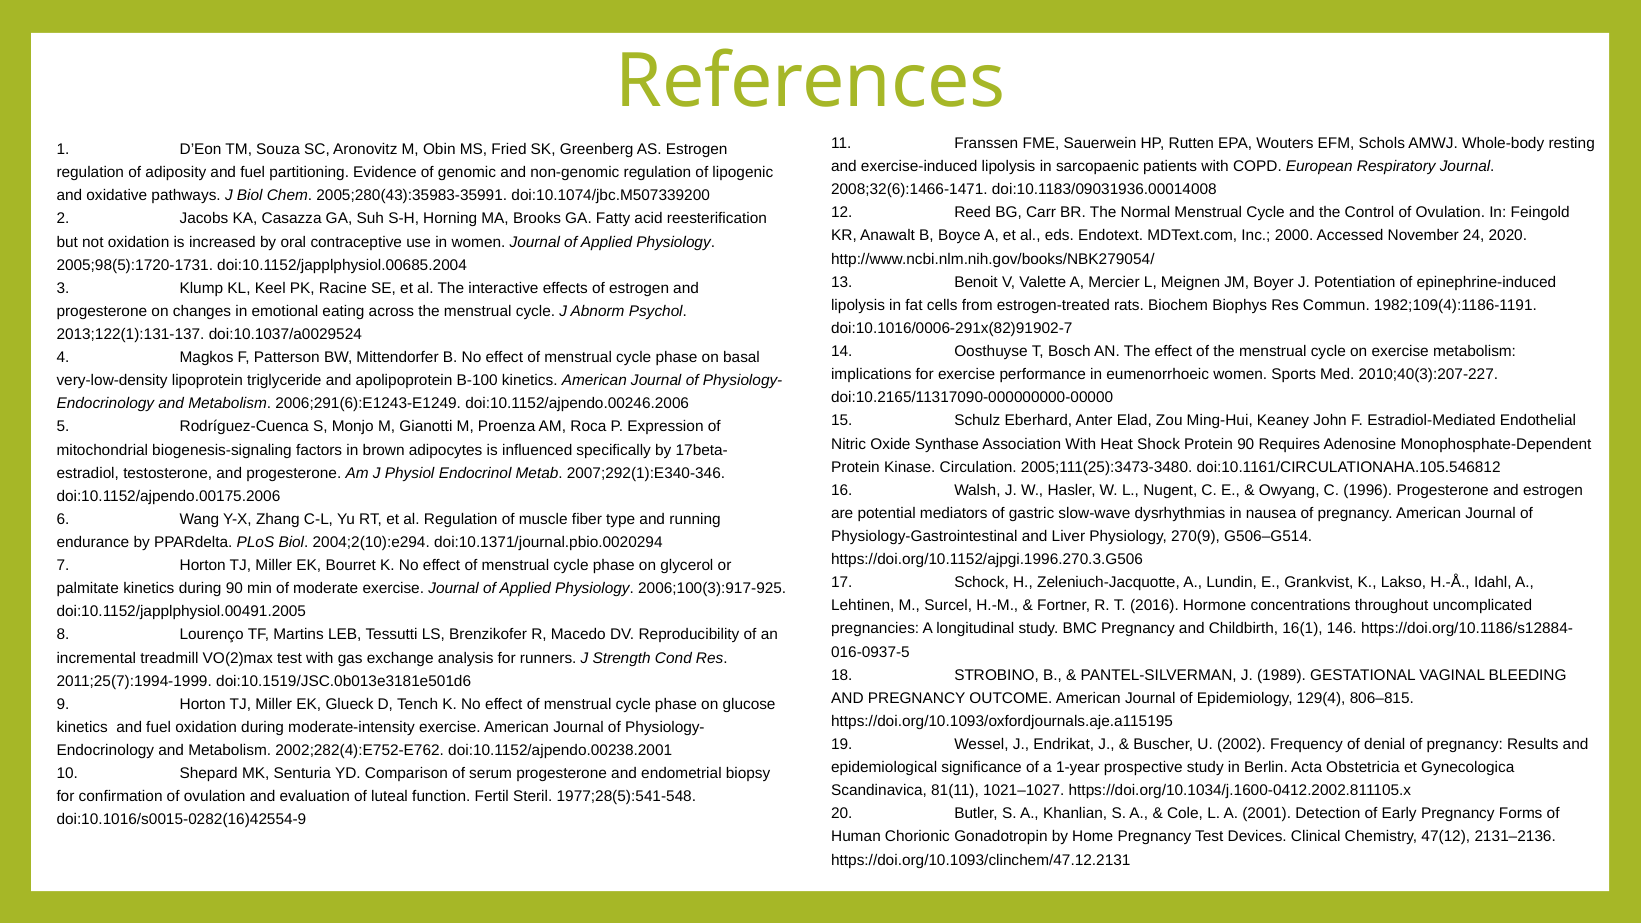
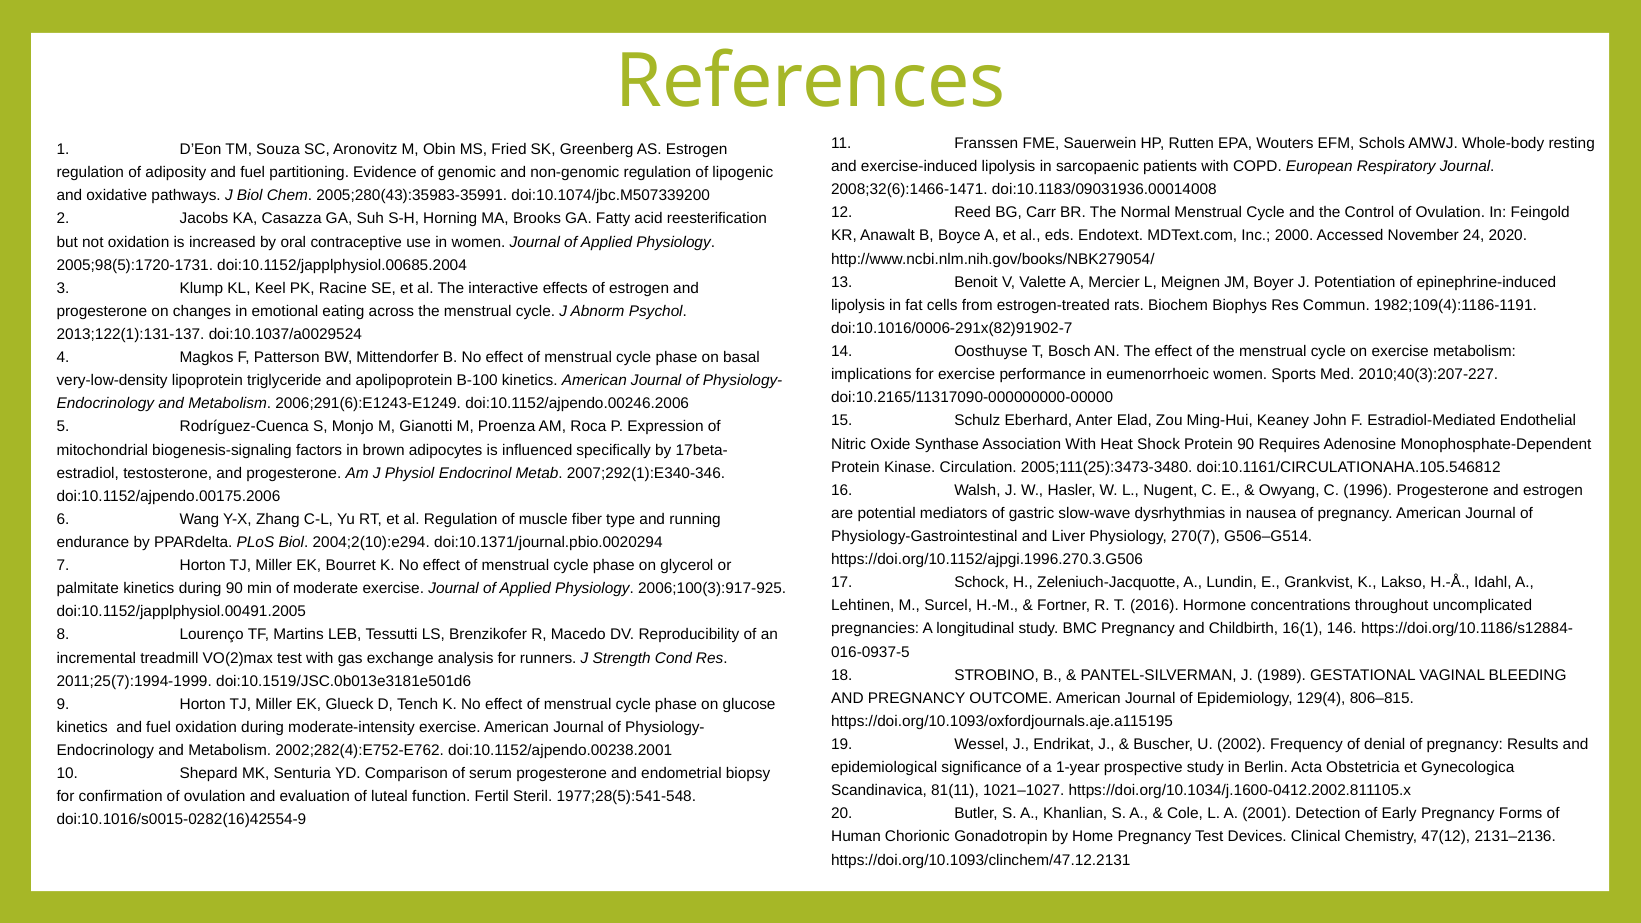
270(9: 270(9 -> 270(7
